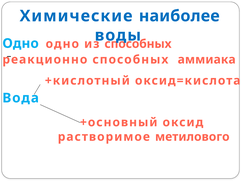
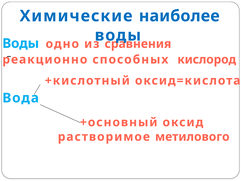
Одно at (21, 43): Одно -> Воды
из способных: способных -> сравнения
аммиака: аммиака -> кислород
